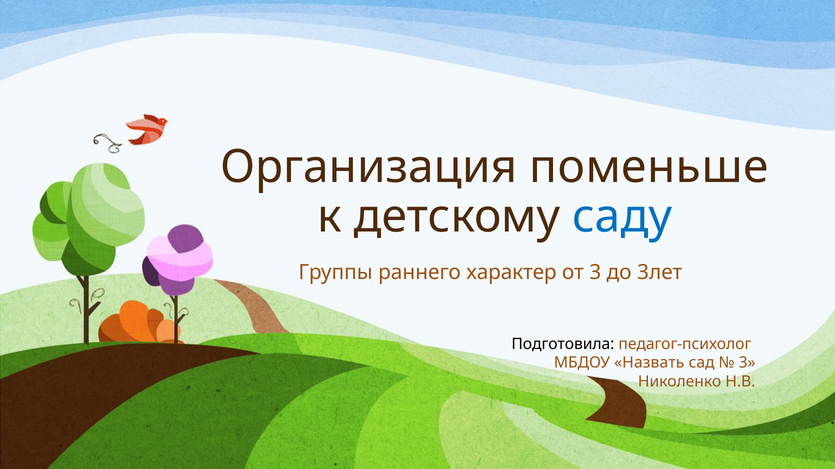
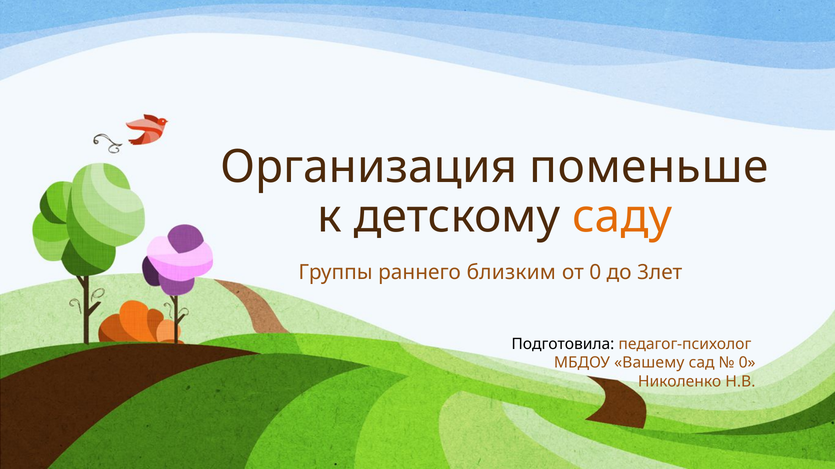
саду colour: blue -> orange
характер: характер -> близким
от 3: 3 -> 0
Назвать: Назвать -> Вашему
3 at (747, 363): 3 -> 0
